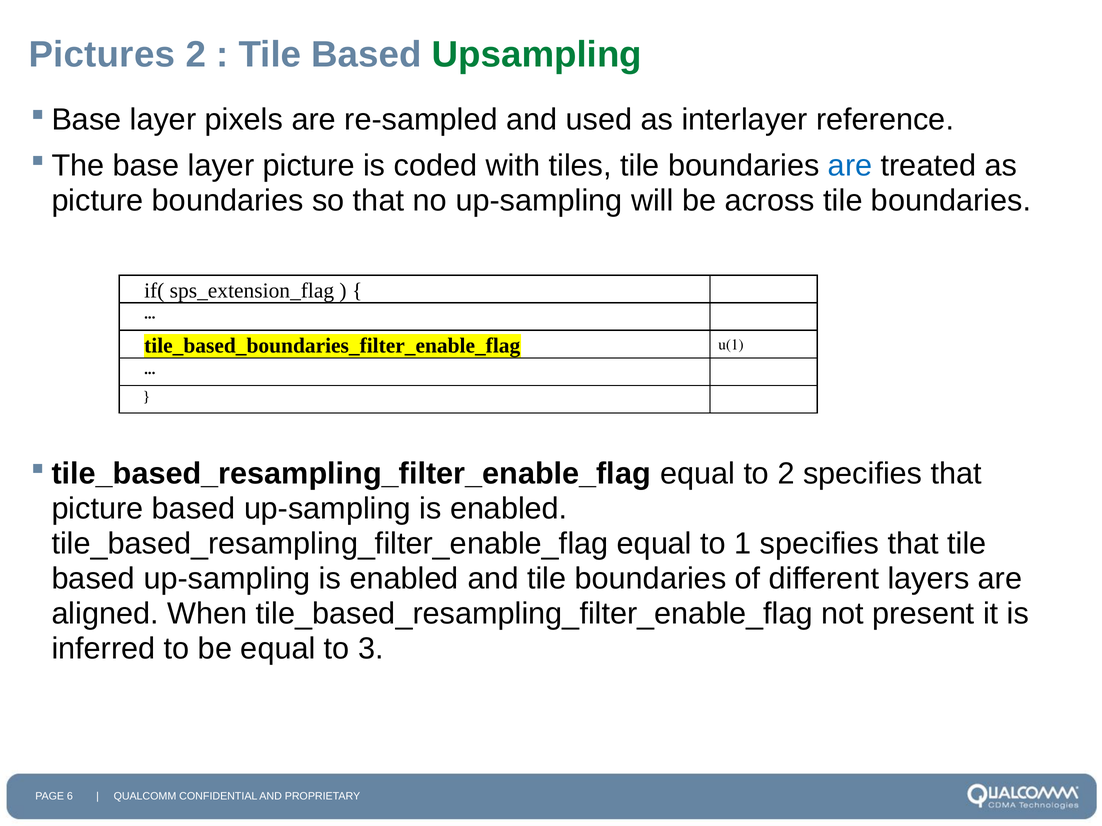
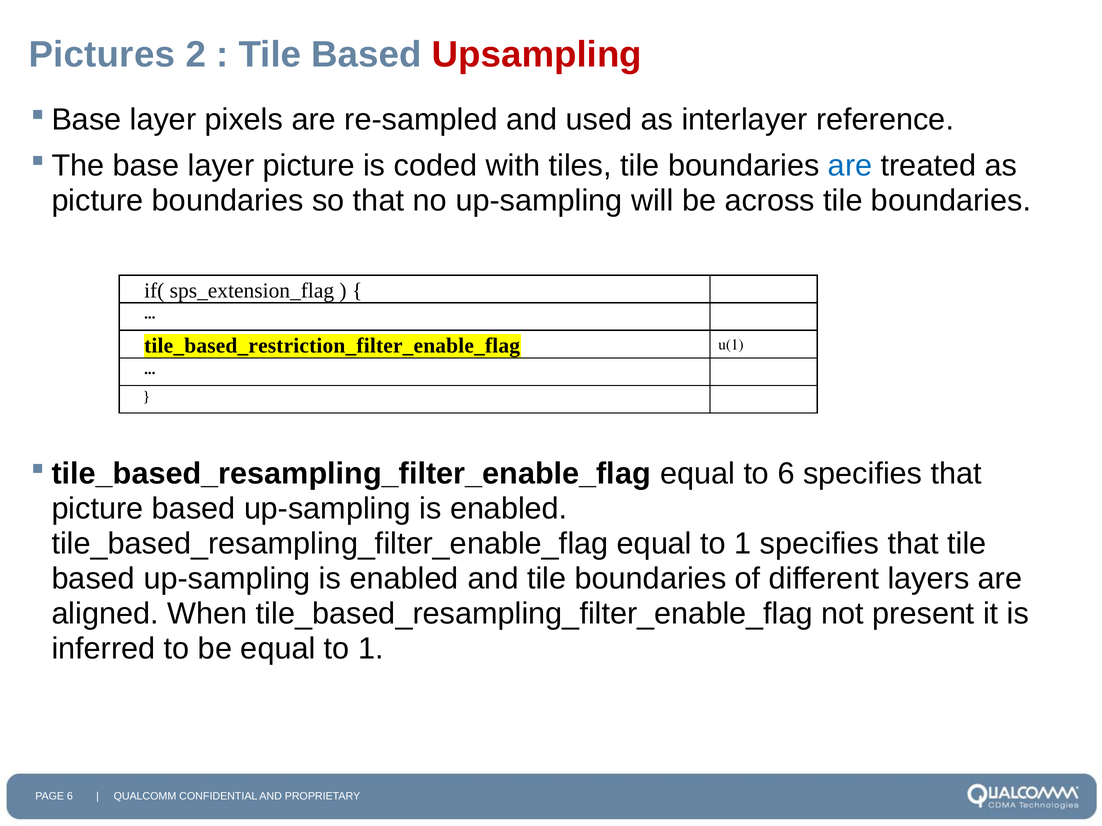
Upsampling colour: green -> red
tile_based_boundaries_filter_enable_flag: tile_based_boundaries_filter_enable_flag -> tile_based_restriction_filter_enable_flag
to 2: 2 -> 6
be equal to 3: 3 -> 1
